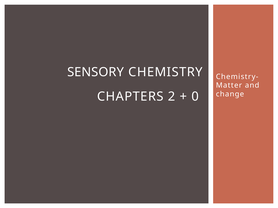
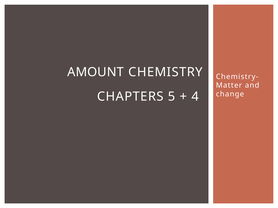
SENSORY: SENSORY -> AMOUNT
2: 2 -> 5
0: 0 -> 4
